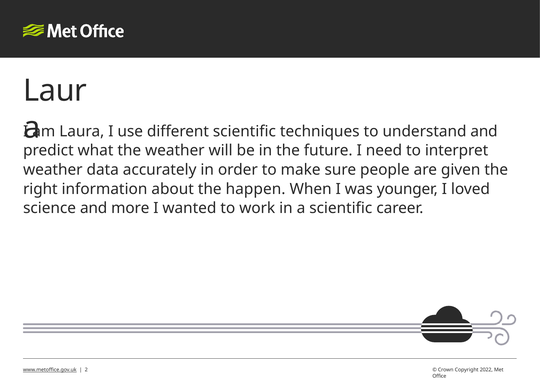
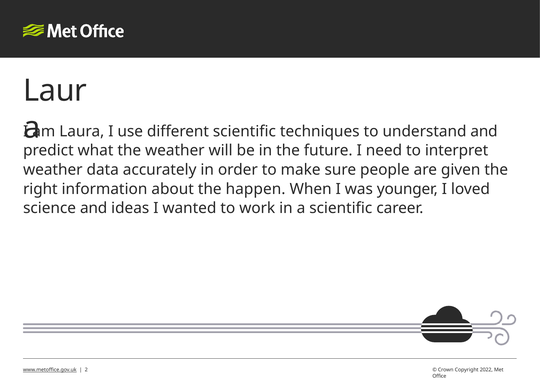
more: more -> ideas
